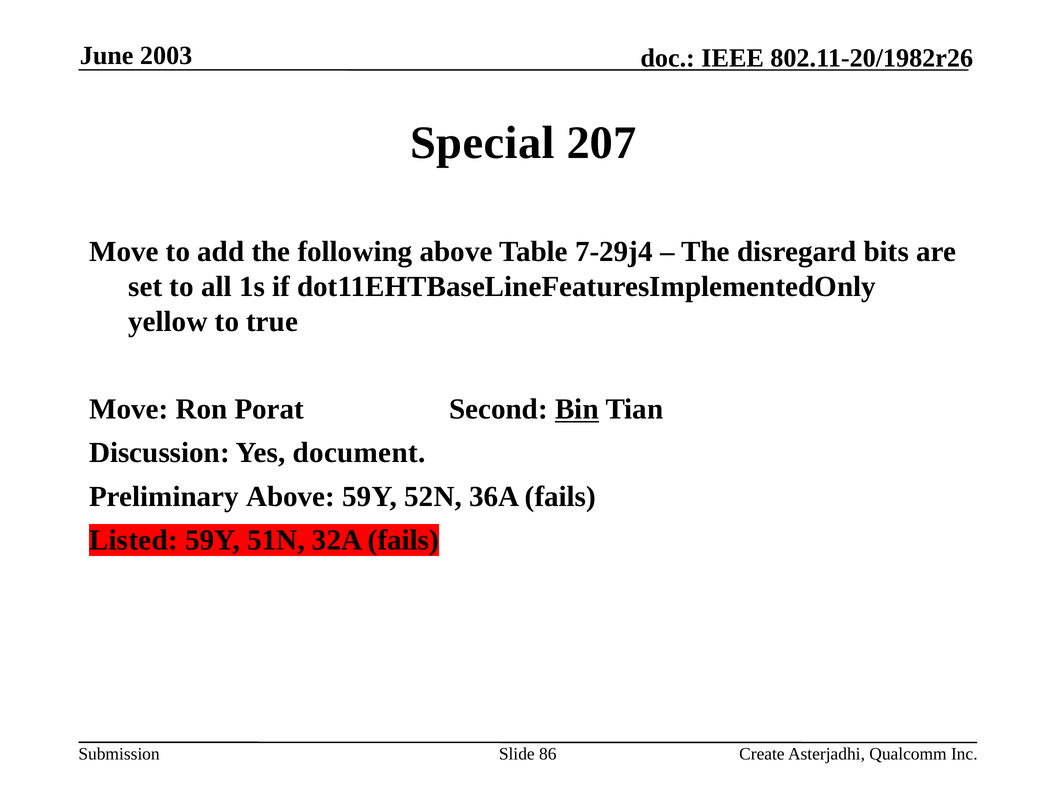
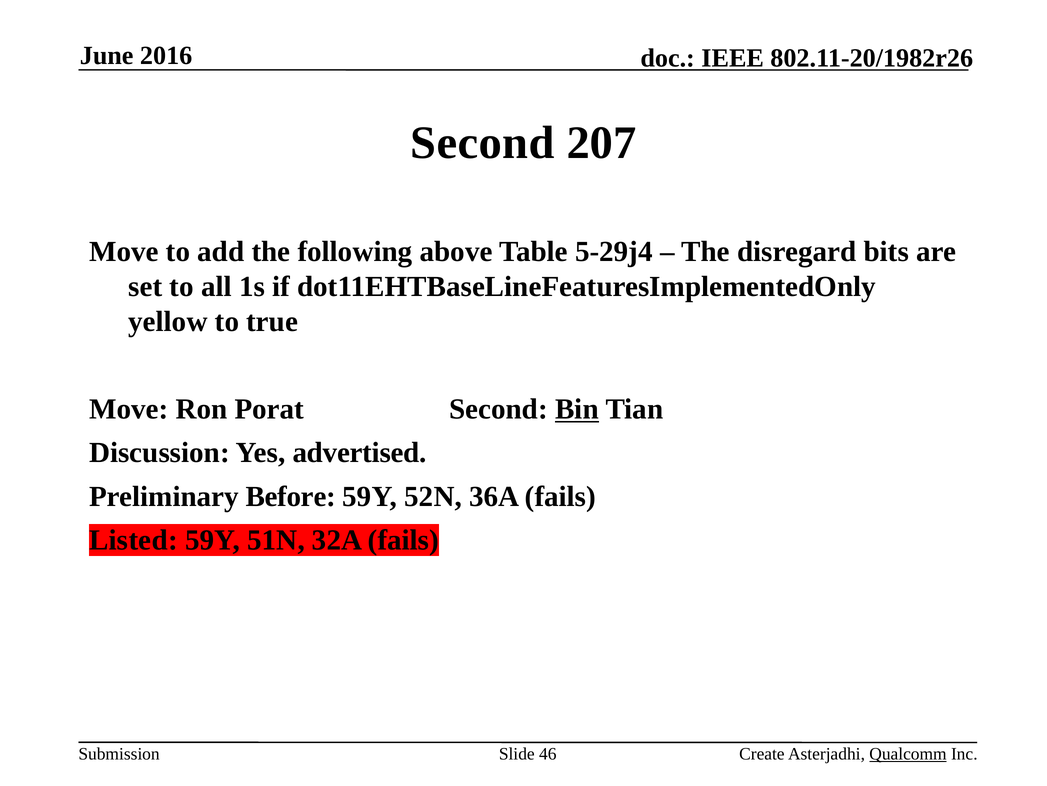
2003: 2003 -> 2016
Special at (482, 143): Special -> Second
7-29j4: 7-29j4 -> 5-29j4
document: document -> advertised
Preliminary Above: Above -> Before
86: 86 -> 46
Qualcomm underline: none -> present
